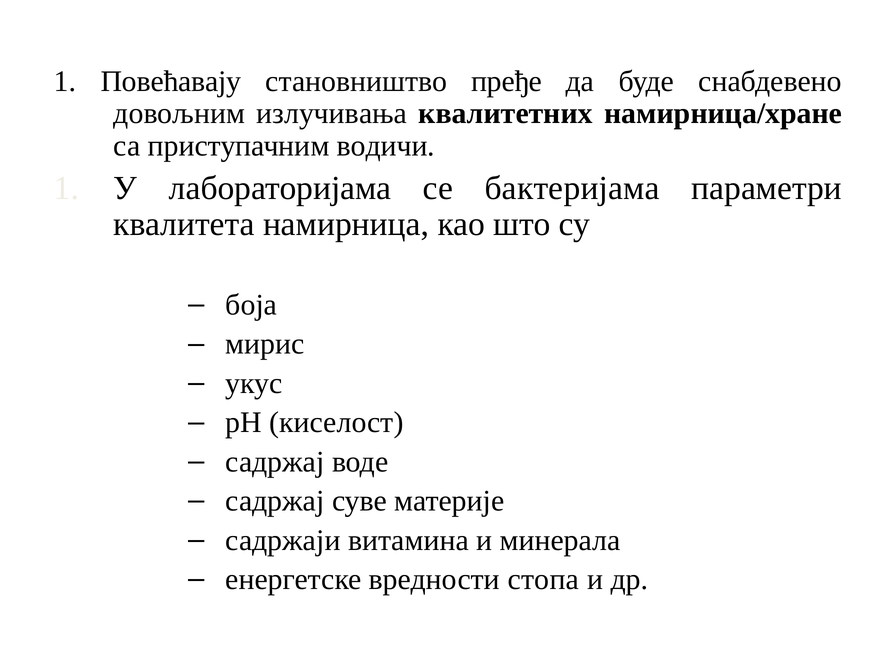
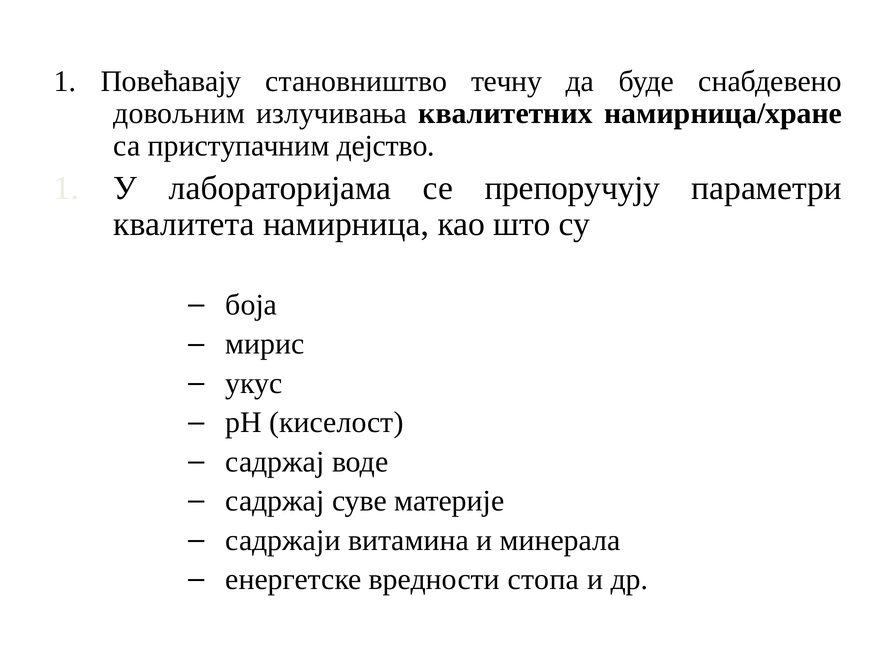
пређе: пређе -> течну
водичи: водичи -> дејство
бактеријама: бактеријама -> препоручују
